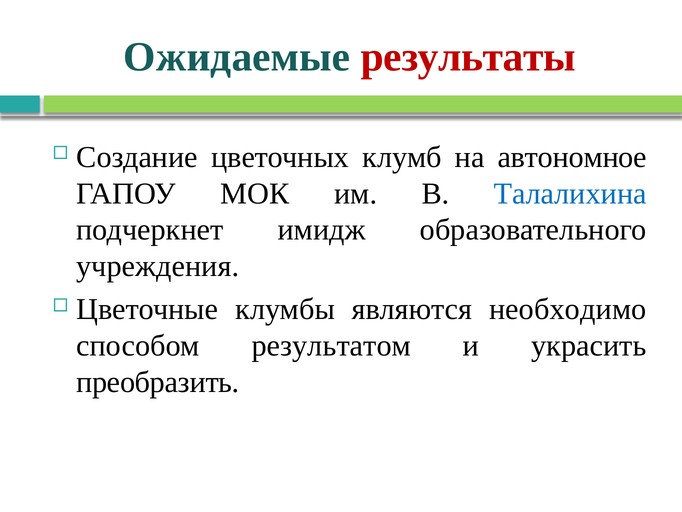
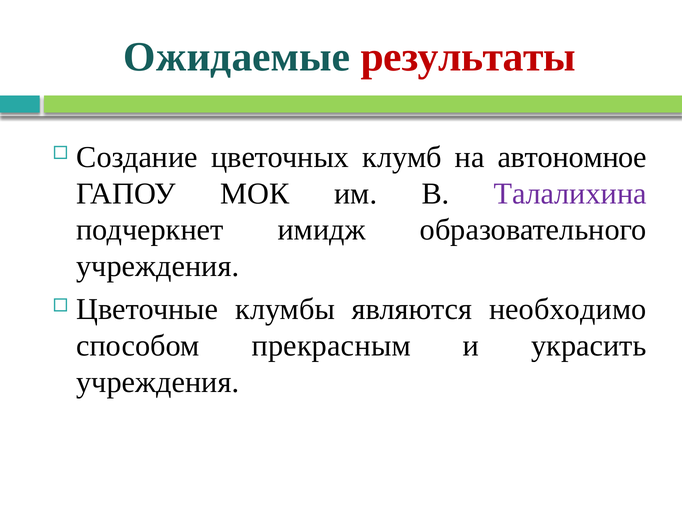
Талалихина colour: blue -> purple
результатом: результатом -> прекрасным
преобразить at (158, 382): преобразить -> учреждения
